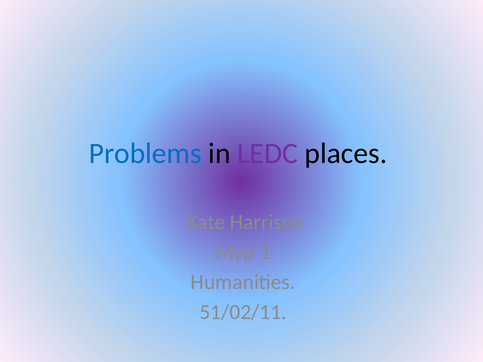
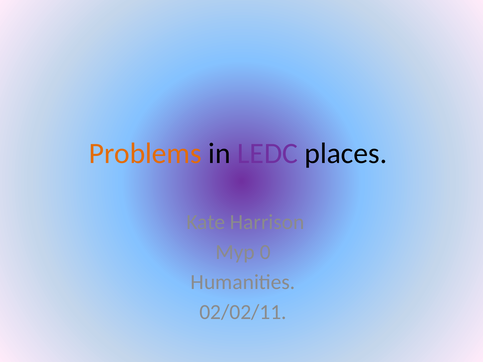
Problems colour: blue -> orange
1: 1 -> 0
51/02/11: 51/02/11 -> 02/02/11
